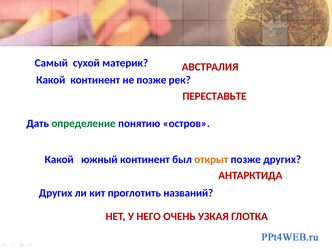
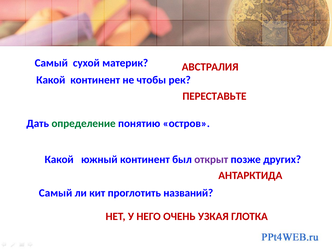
не позже: позже -> чтобы
открыт colour: orange -> purple
Других at (56, 193): Других -> Самый
